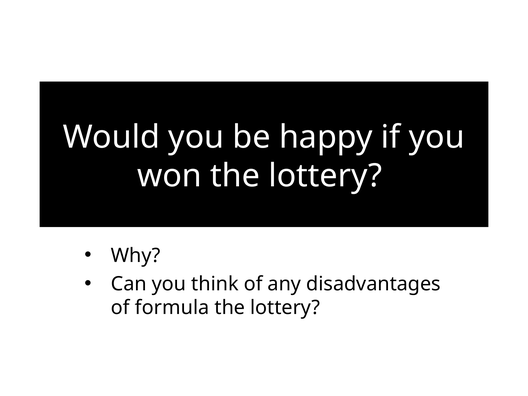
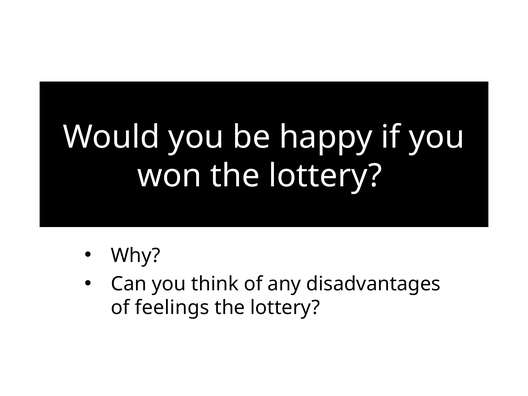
formula: formula -> feelings
